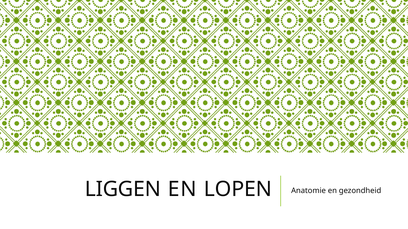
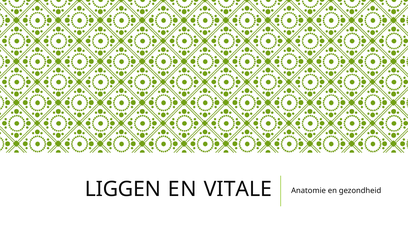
LOPEN: LOPEN -> VITALE
